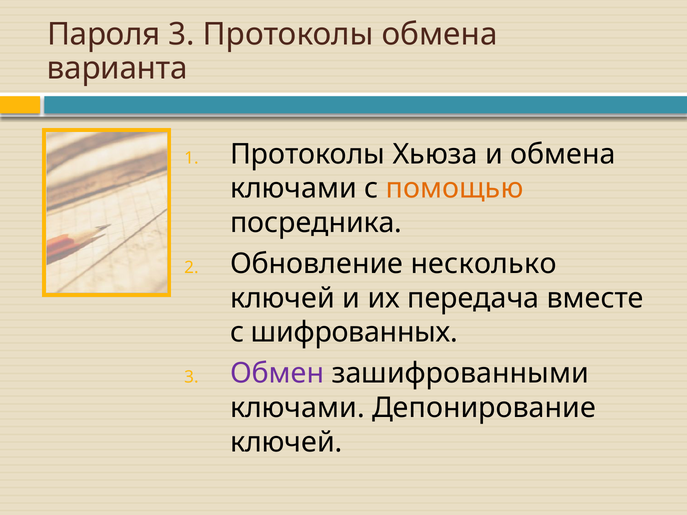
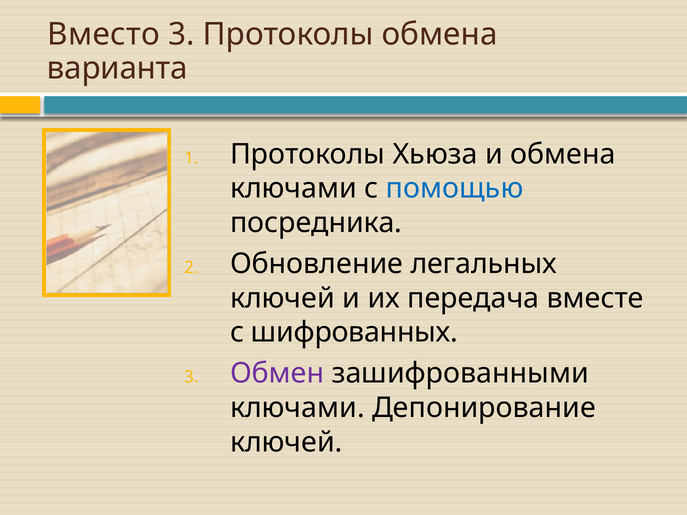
Пароля: Пароля -> Вместо
помощью colour: orange -> blue
несколько: несколько -> легальных
